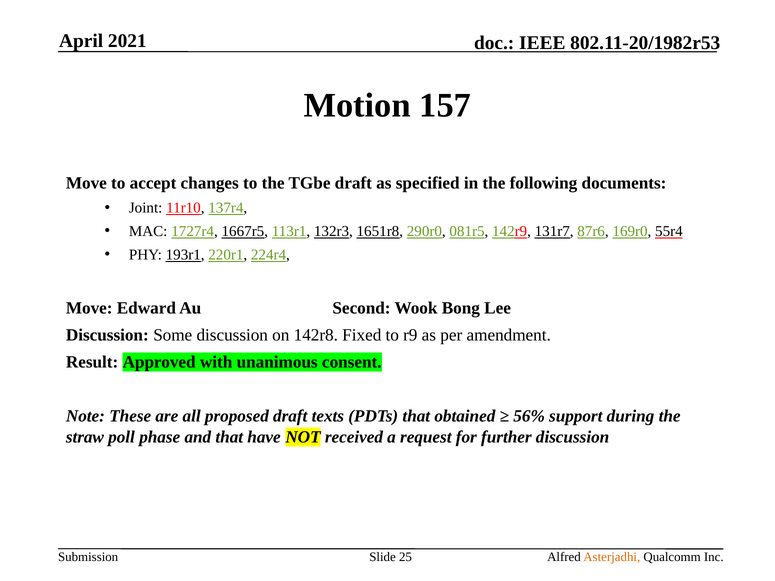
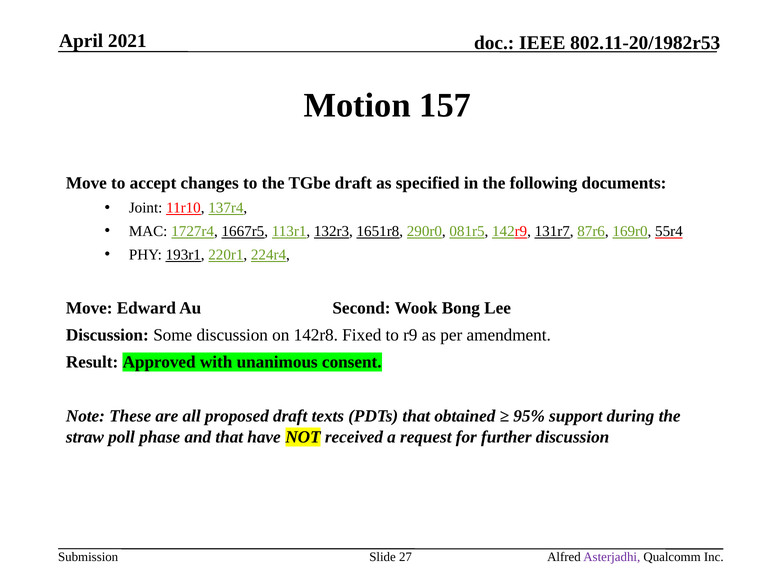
56%: 56% -> 95%
25: 25 -> 27
Asterjadhi colour: orange -> purple
